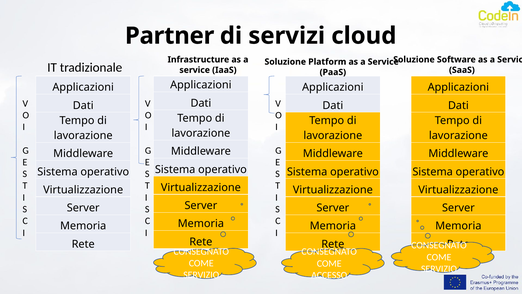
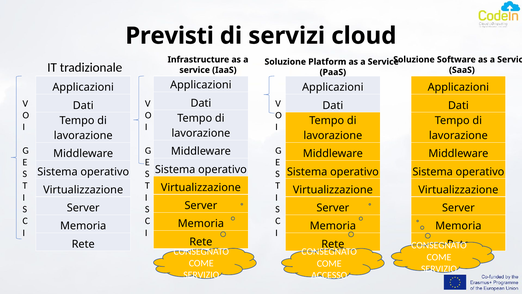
Partner: Partner -> Previsti
